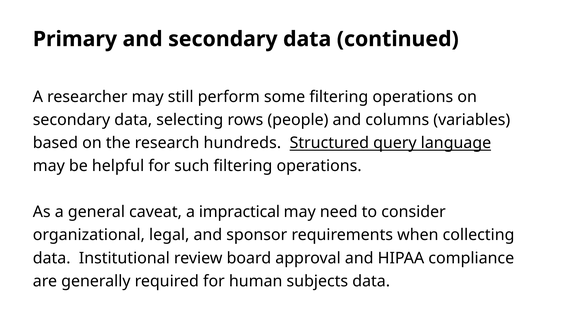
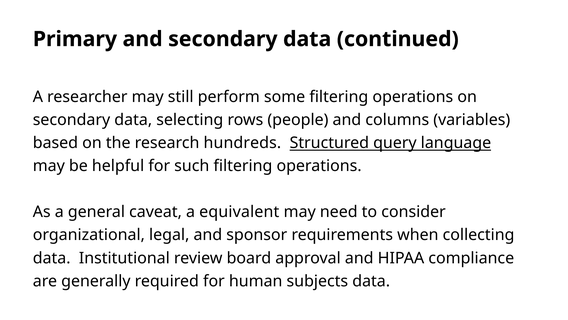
impractical: impractical -> equivalent
